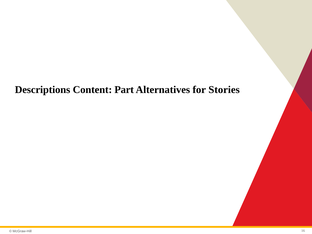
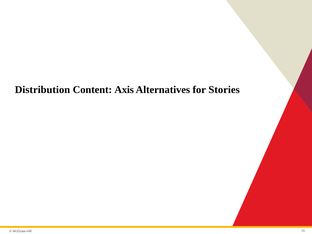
Descriptions: Descriptions -> Distribution
Part: Part -> Axis
